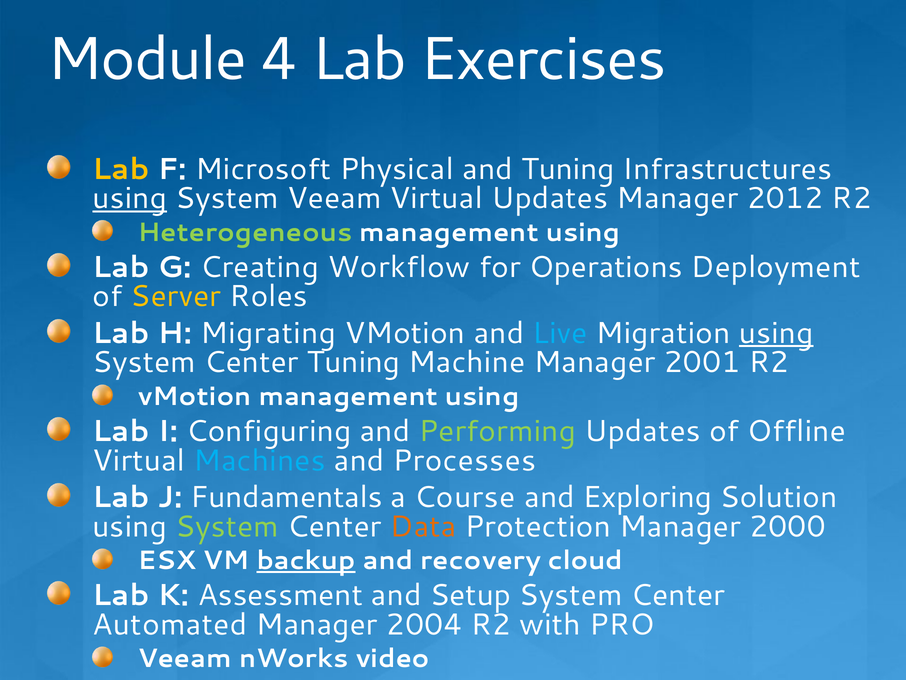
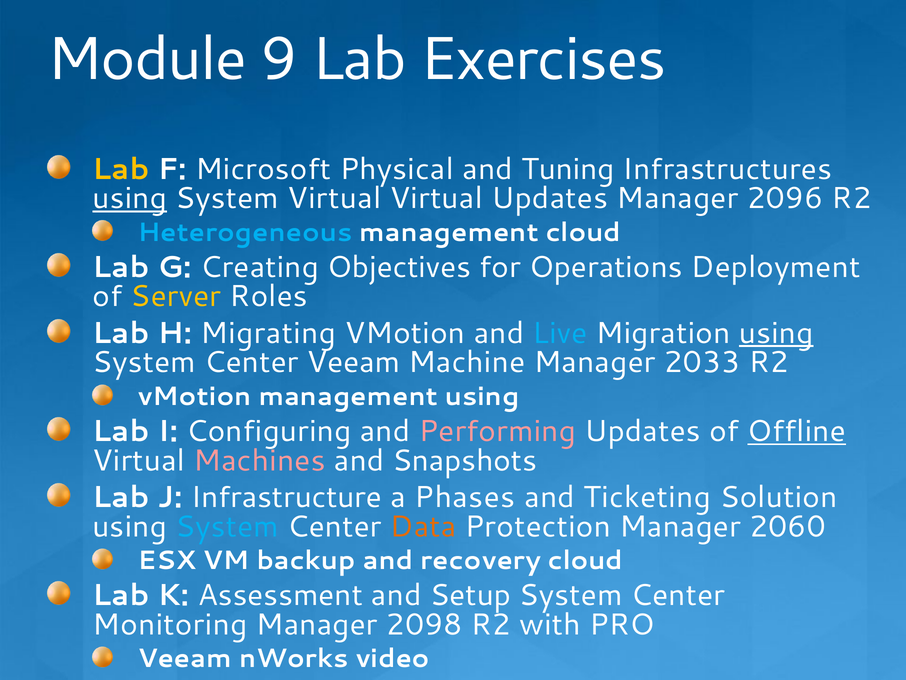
4: 4 -> 9
System Veeam: Veeam -> Virtual
2012: 2012 -> 2096
Heterogeneous colour: light green -> light blue
using at (583, 232): using -> cloud
Workflow: Workflow -> Objectives
Center Tuning: Tuning -> Veeam
2001: 2001 -> 2033
Performing colour: light green -> pink
Offline underline: none -> present
Machines colour: light blue -> pink
Processes: Processes -> Snapshots
Fundamentals: Fundamentals -> Infrastructure
Course: Course -> Phases
Exploring: Exploring -> Ticketing
System at (227, 526) colour: light green -> light blue
2000: 2000 -> 2060
backup underline: present -> none
Automated: Automated -> Monitoring
2004: 2004 -> 2098
